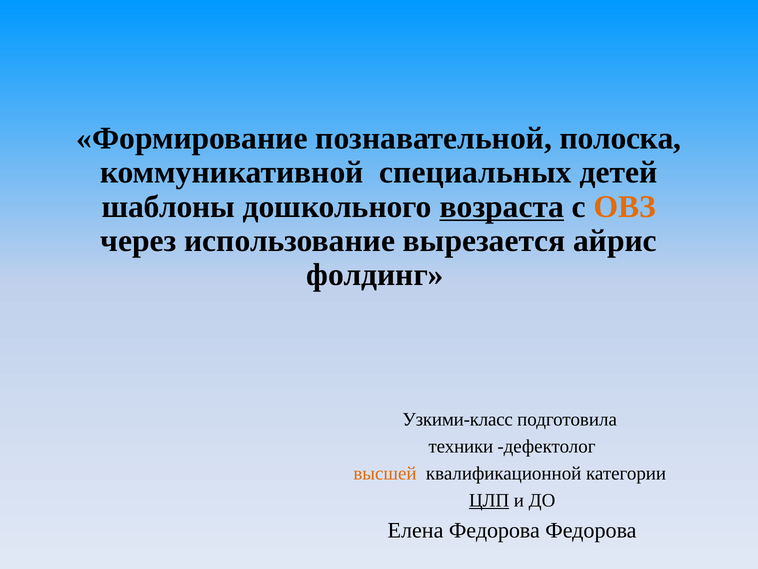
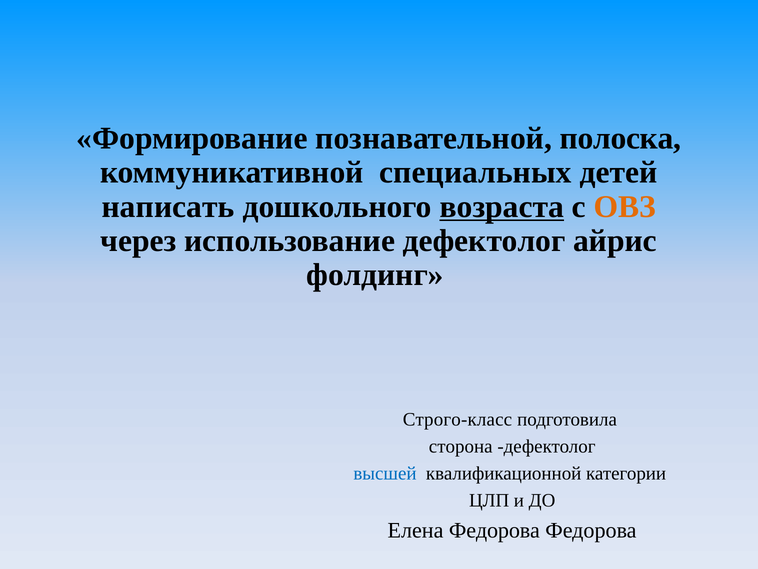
шаблоны: шаблоны -> написать
использование вырезается: вырезается -> дефектолог
Узкими-класс: Узкими-класс -> Строго-класс
техники: техники -> сторона
высшей colour: orange -> blue
ЦЛП underline: present -> none
